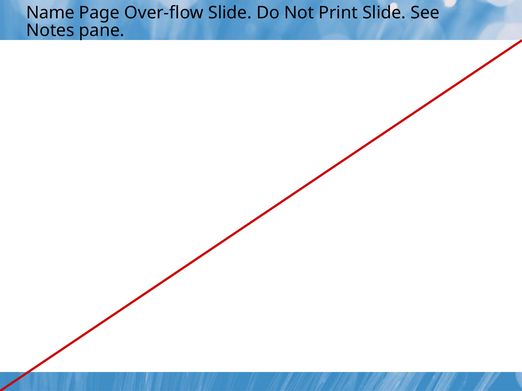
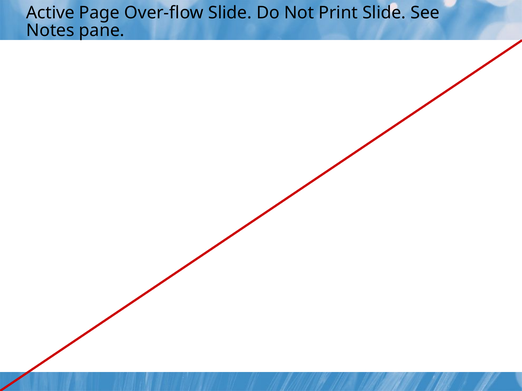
Name: Name -> Active
